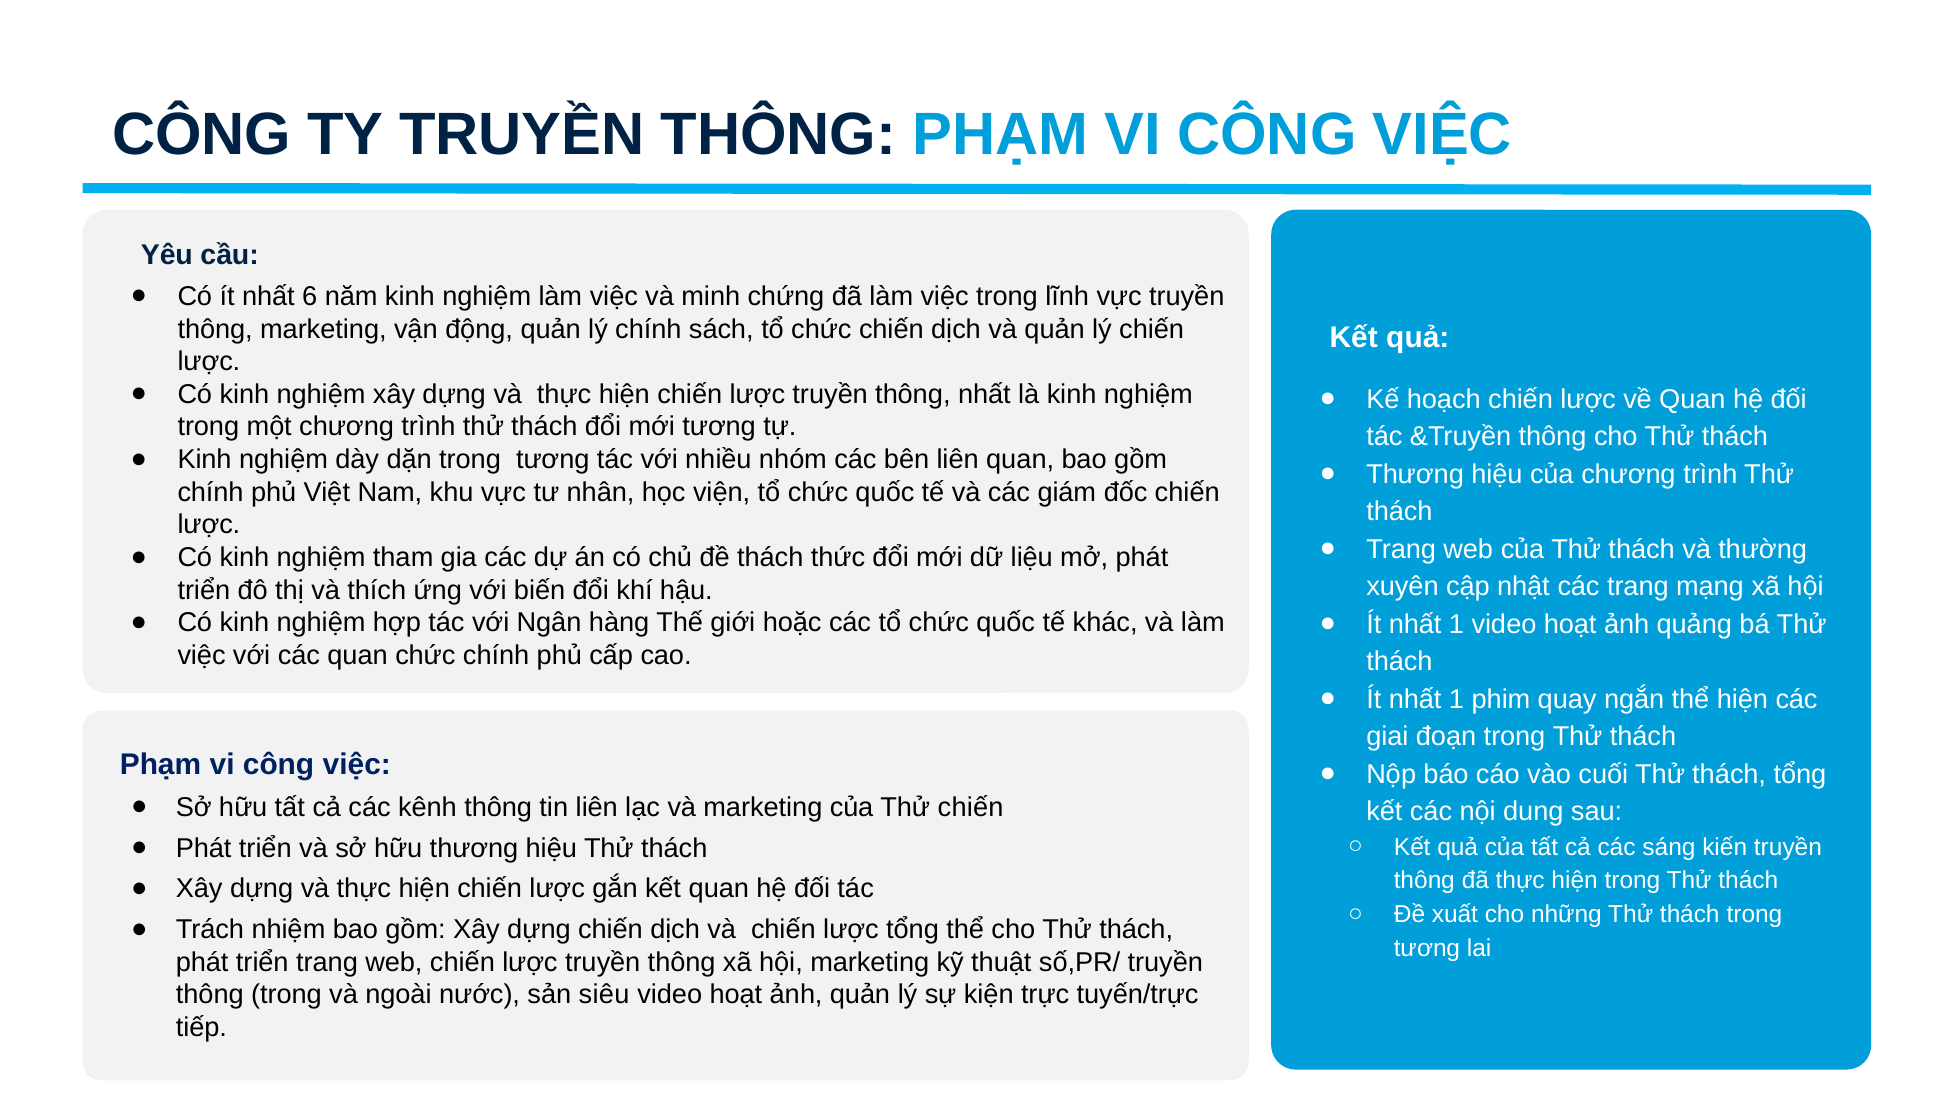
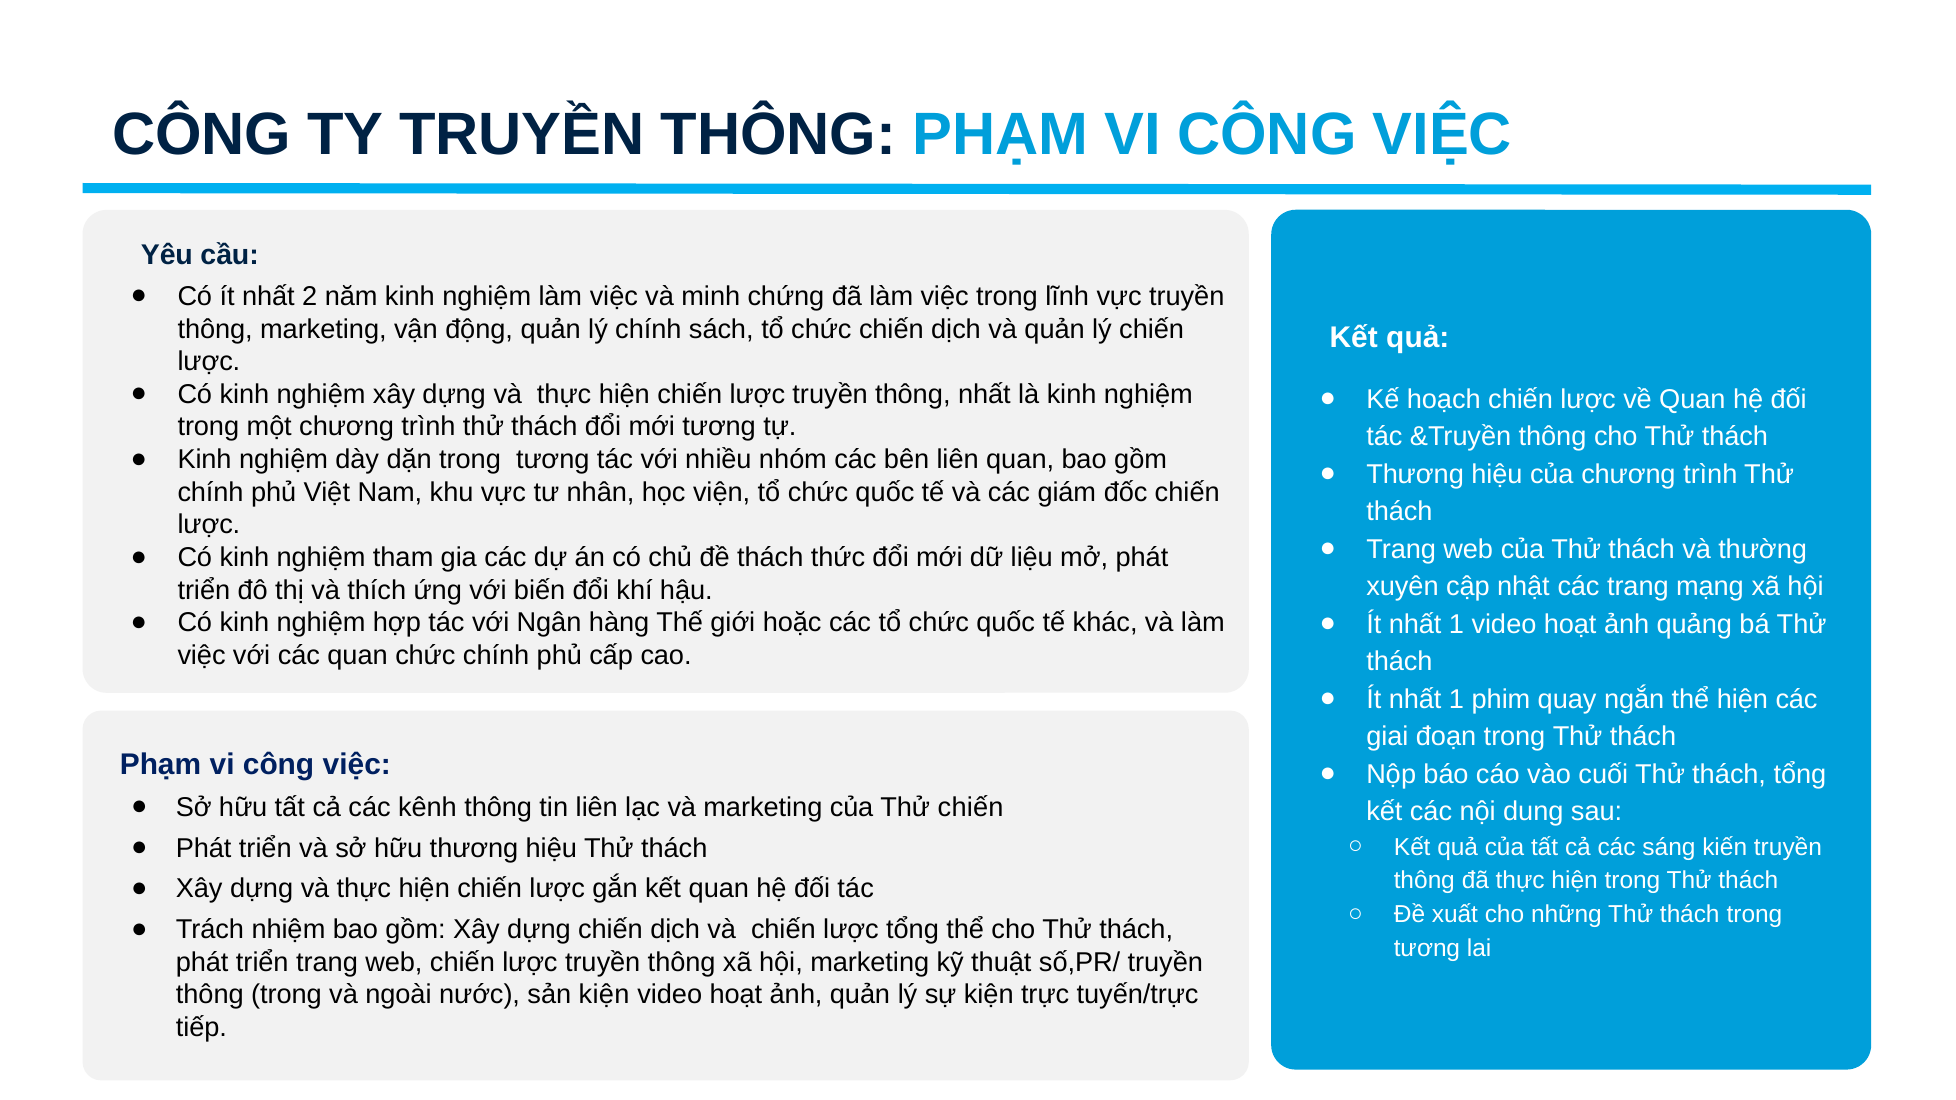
6: 6 -> 2
sản siêu: siêu -> kiện
